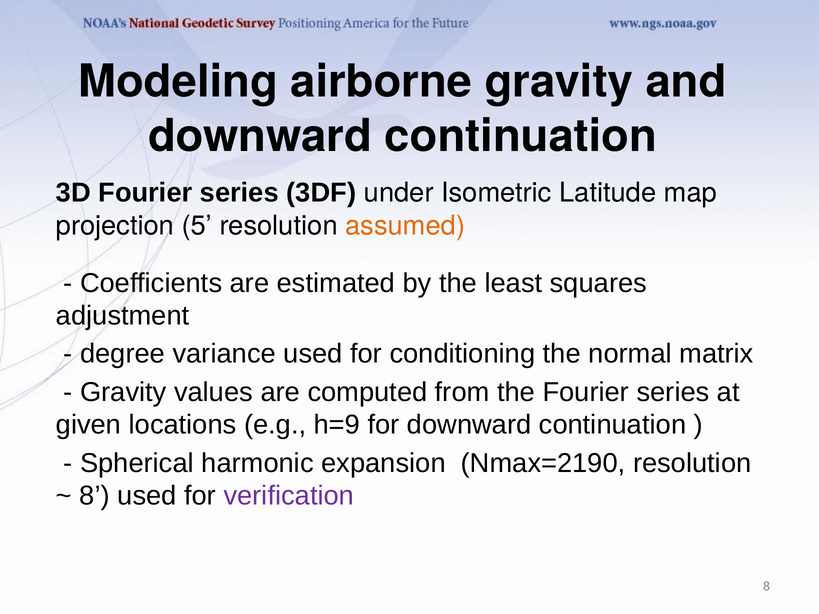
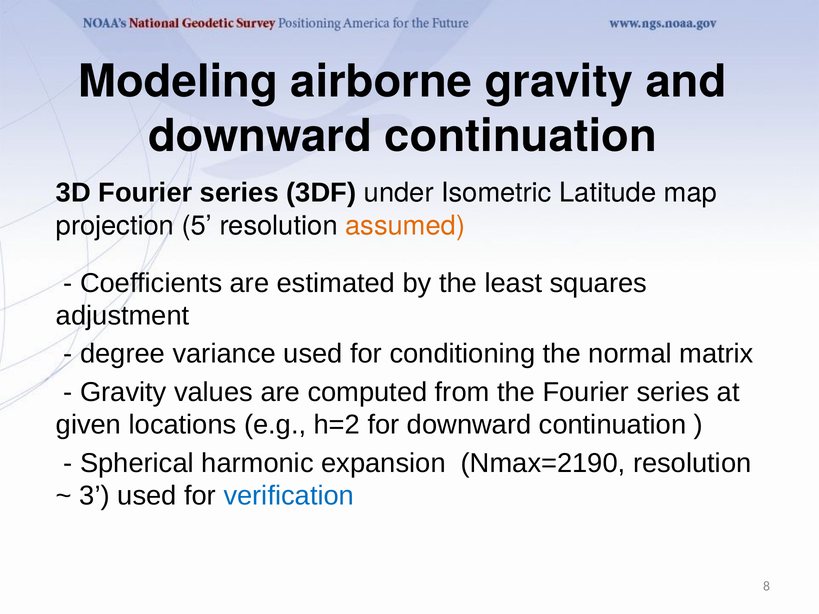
h=9: h=9 -> h=2
8 at (95, 496): 8 -> 3
verification colour: purple -> blue
